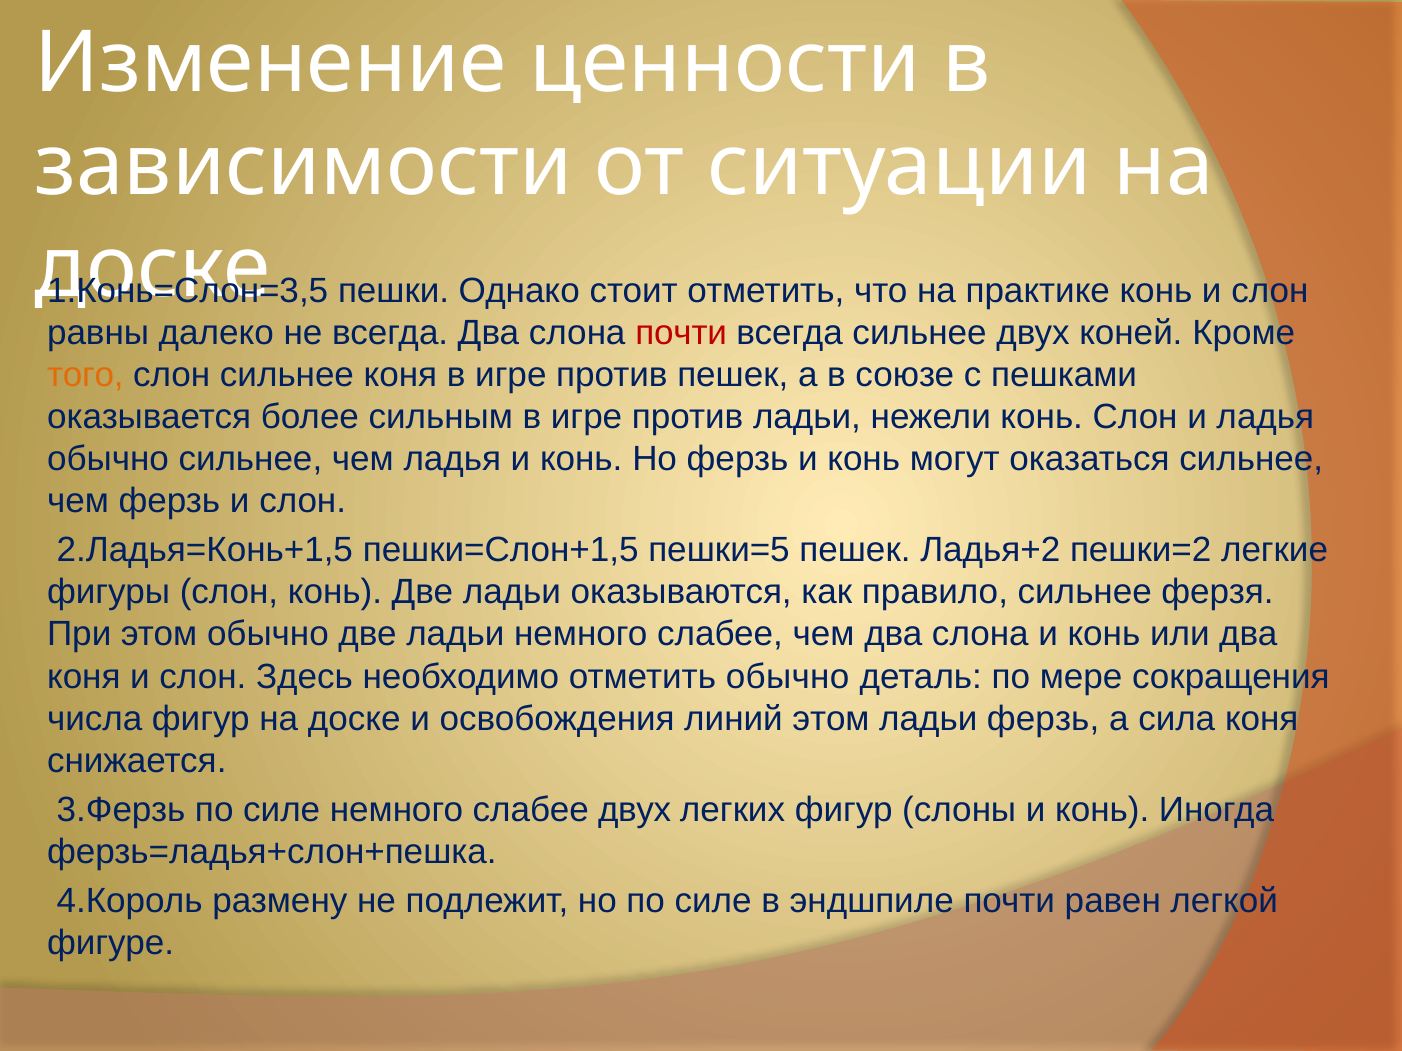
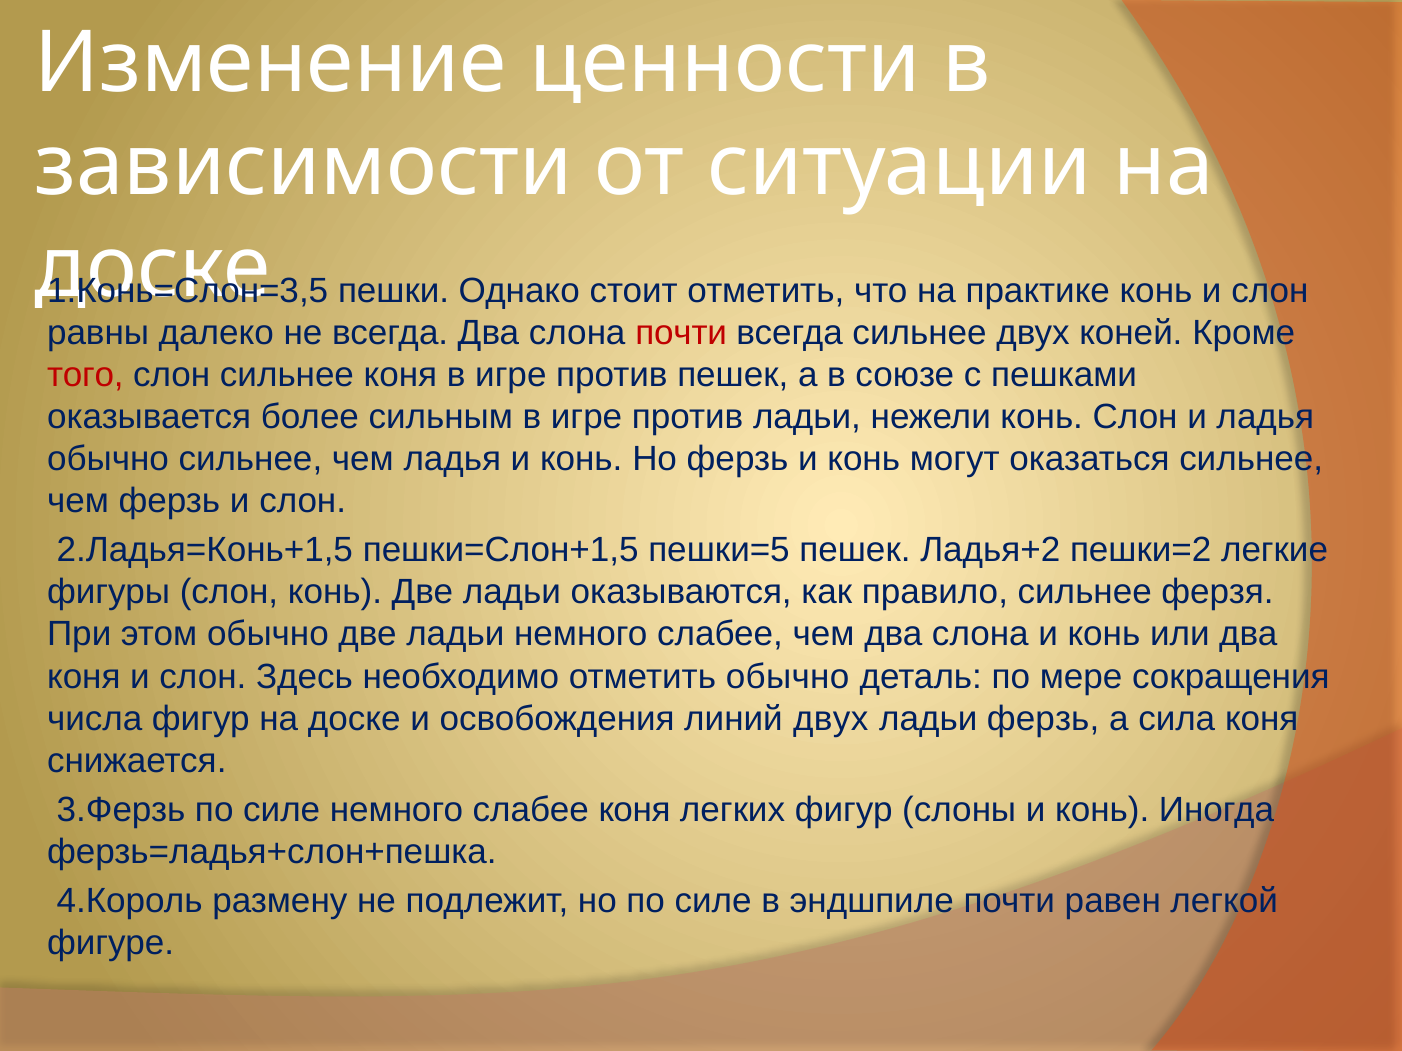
того colour: orange -> red
линий этом: этом -> двух
слабее двух: двух -> коня
